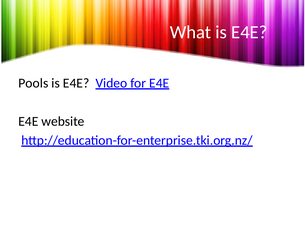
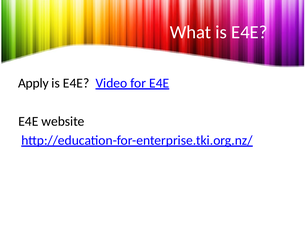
Pools: Pools -> Apply
